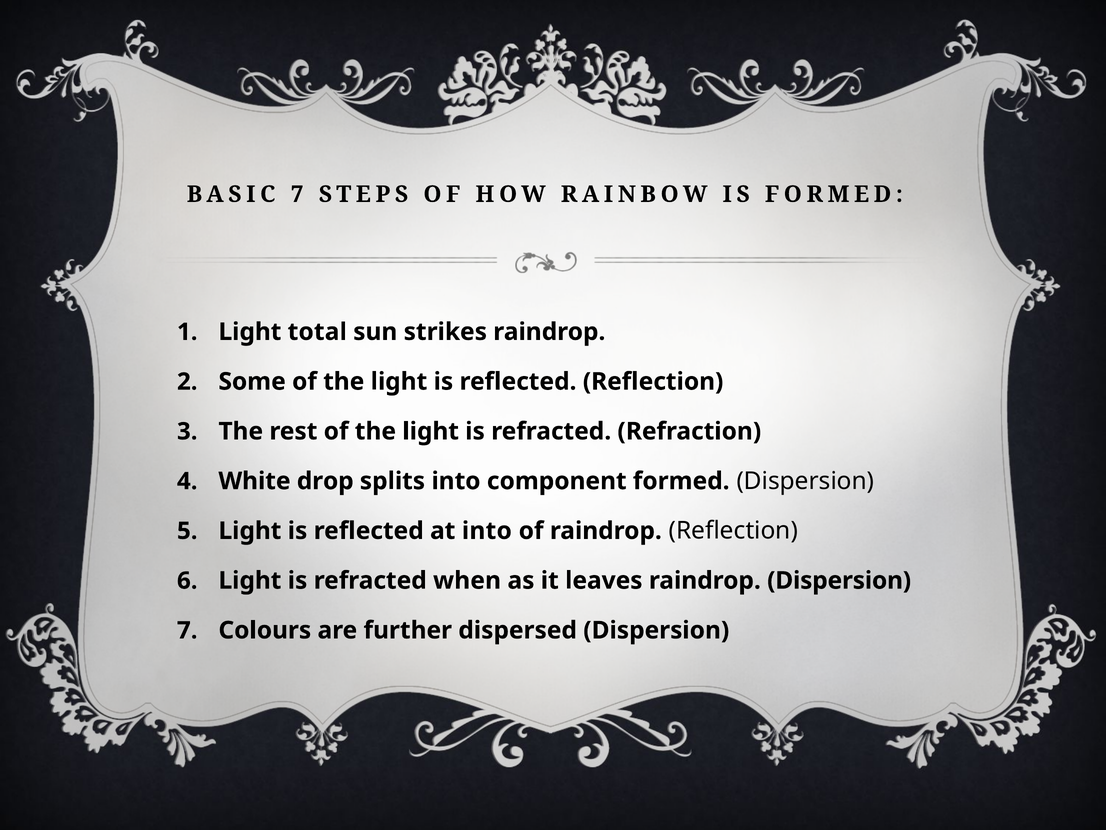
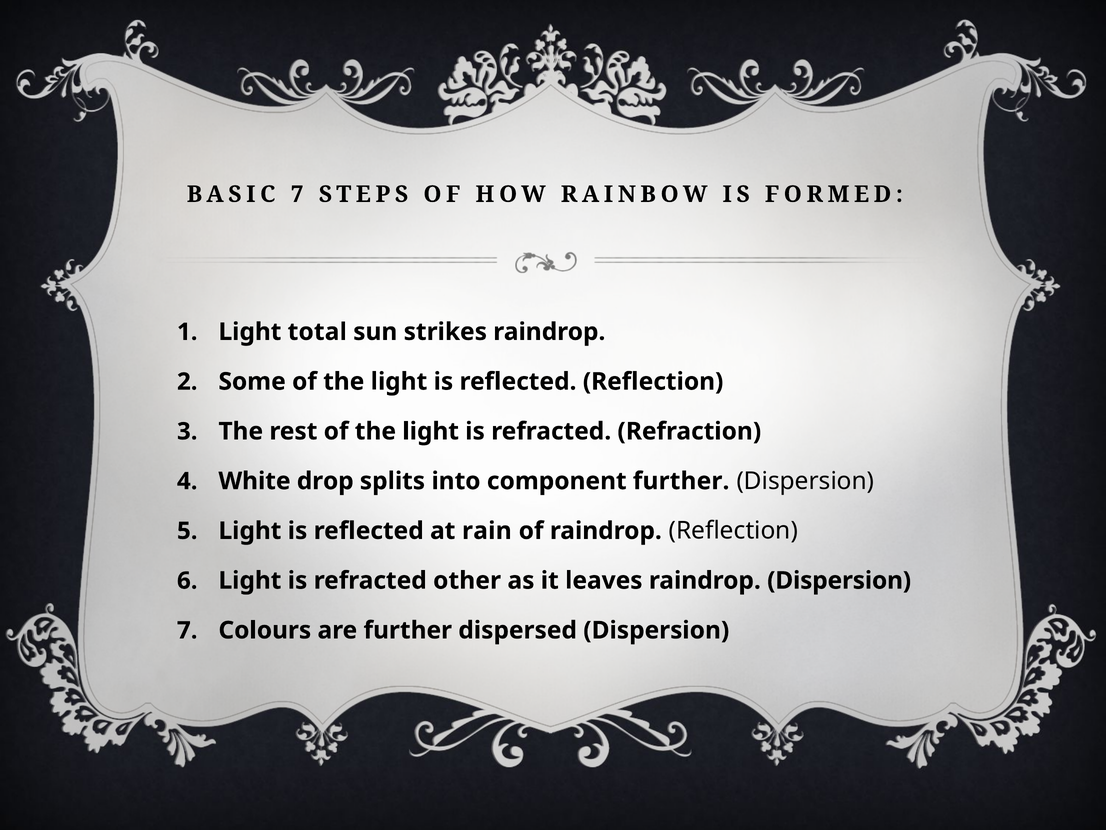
component formed: formed -> further
at into: into -> rain
when: when -> other
